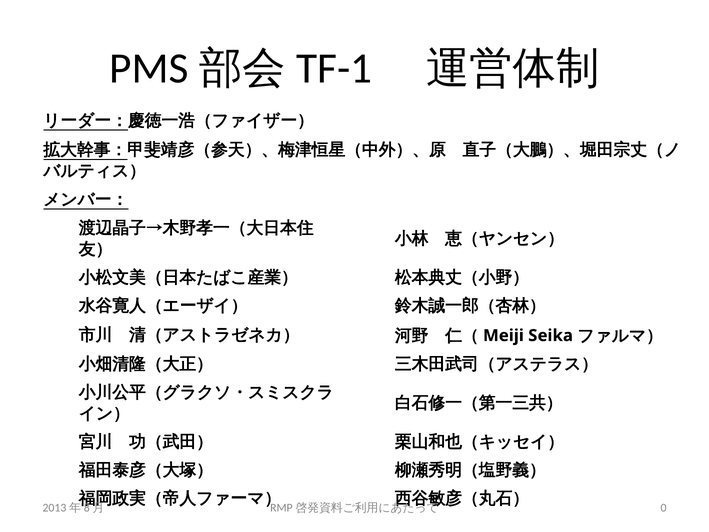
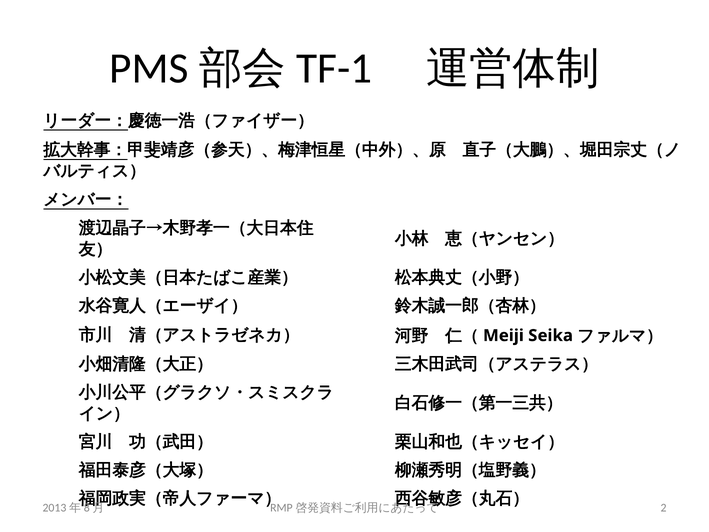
0: 0 -> 2
